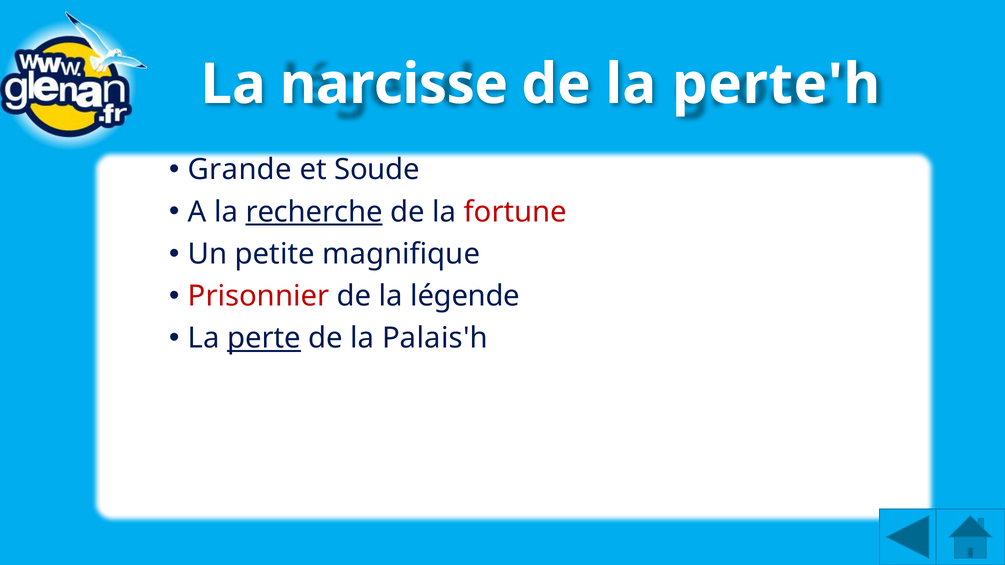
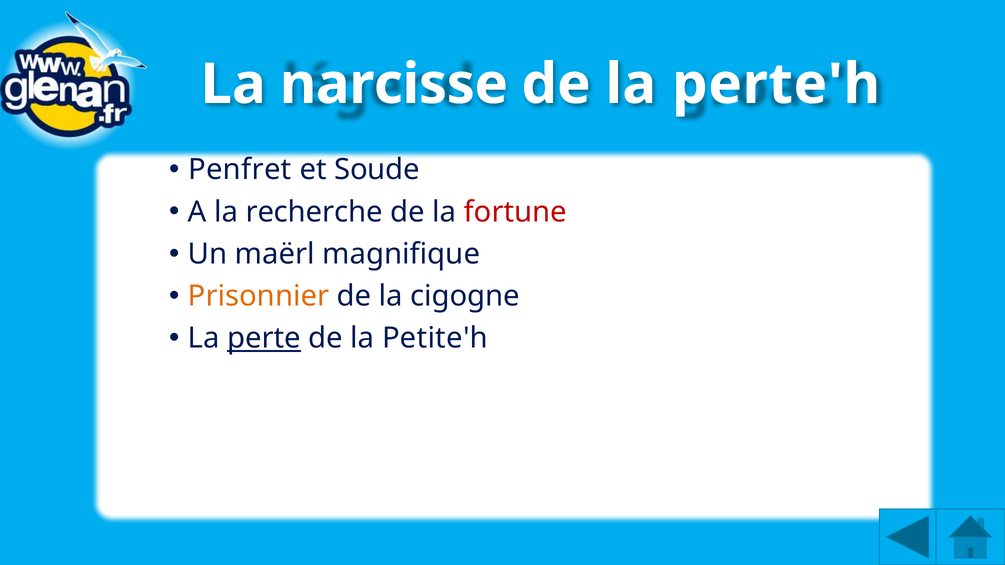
Grande: Grande -> Penfret
recherche underline: present -> none
petite: petite -> maërl
Prisonnier colour: red -> orange
légende: légende -> cigogne
Palais'h: Palais'h -> Petite'h
